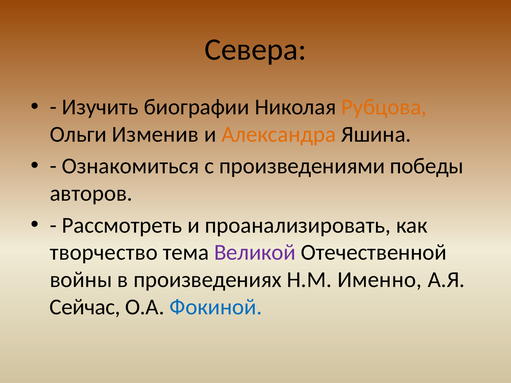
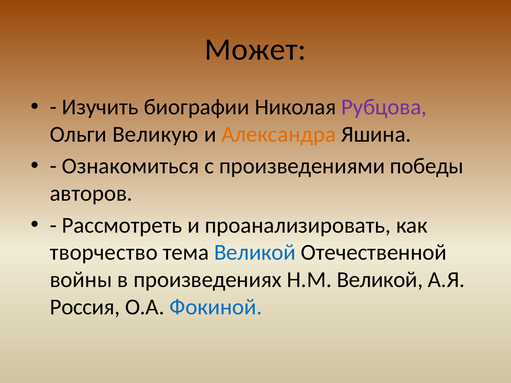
Севера: Севера -> Может
Рубцова colour: orange -> purple
Изменив: Изменив -> Великую
Великой at (255, 253) colour: purple -> blue
Н.М Именно: Именно -> Великой
Сейчас: Сейчас -> Россия
